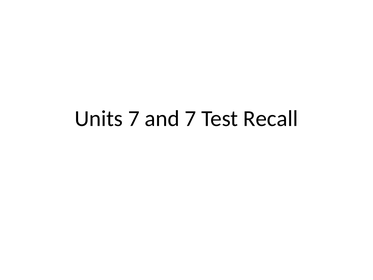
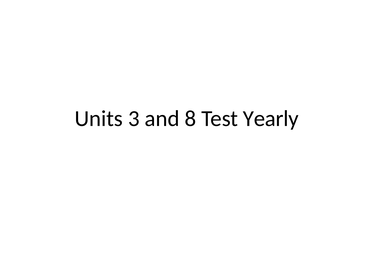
Units 7: 7 -> 3
and 7: 7 -> 8
Recall: Recall -> Yearly
